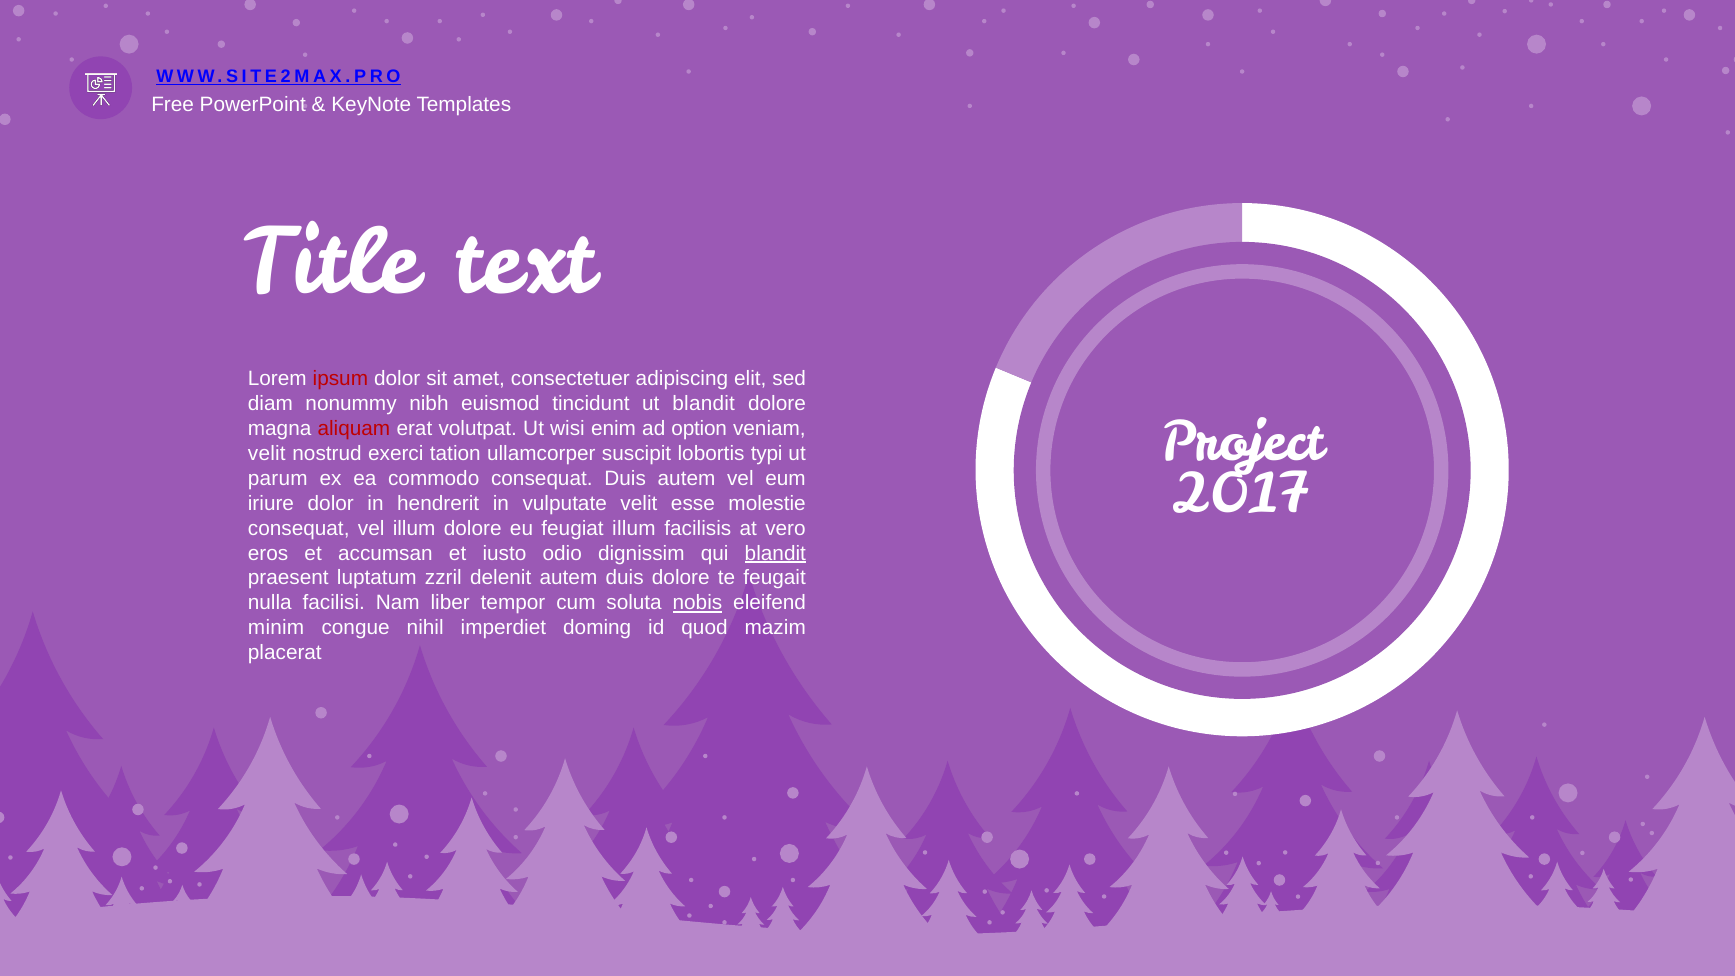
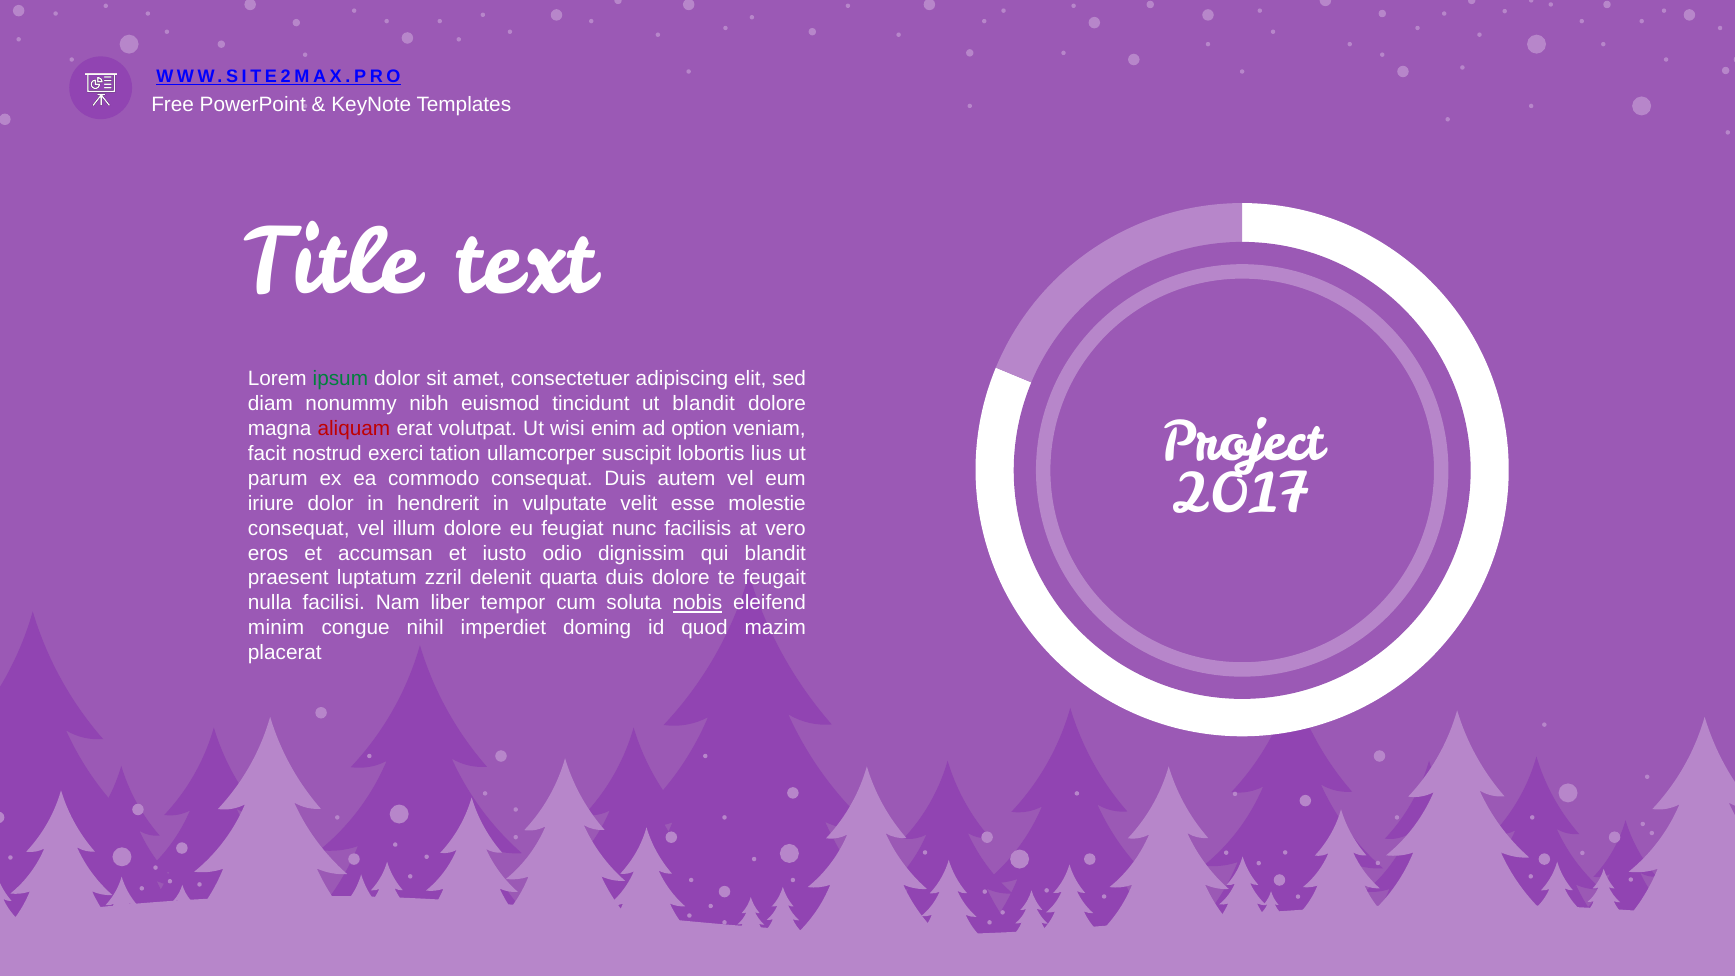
ipsum colour: red -> green
velit at (267, 453): velit -> facit
typi: typi -> lius
feugiat illum: illum -> nunc
blandit at (775, 553) underline: present -> none
delenit autem: autem -> quarta
